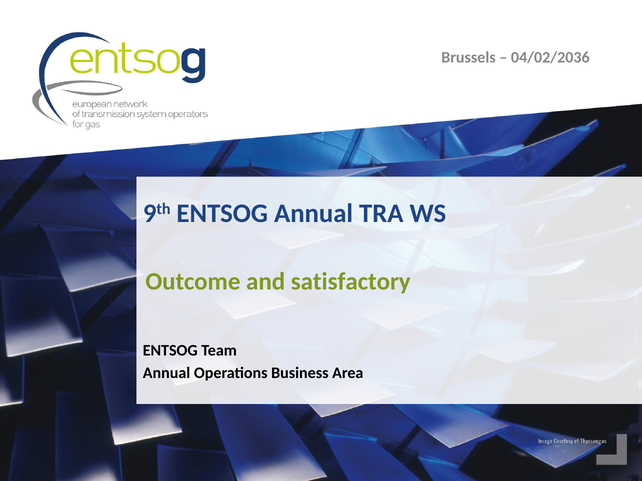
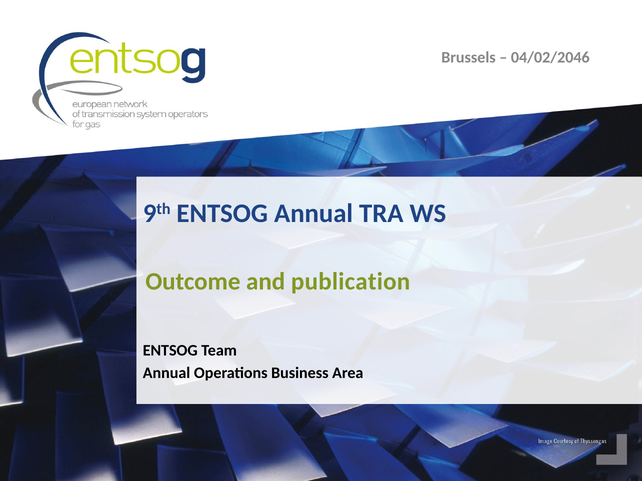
04/02/2036: 04/02/2036 -> 04/02/2046
satisfactory: satisfactory -> publication
